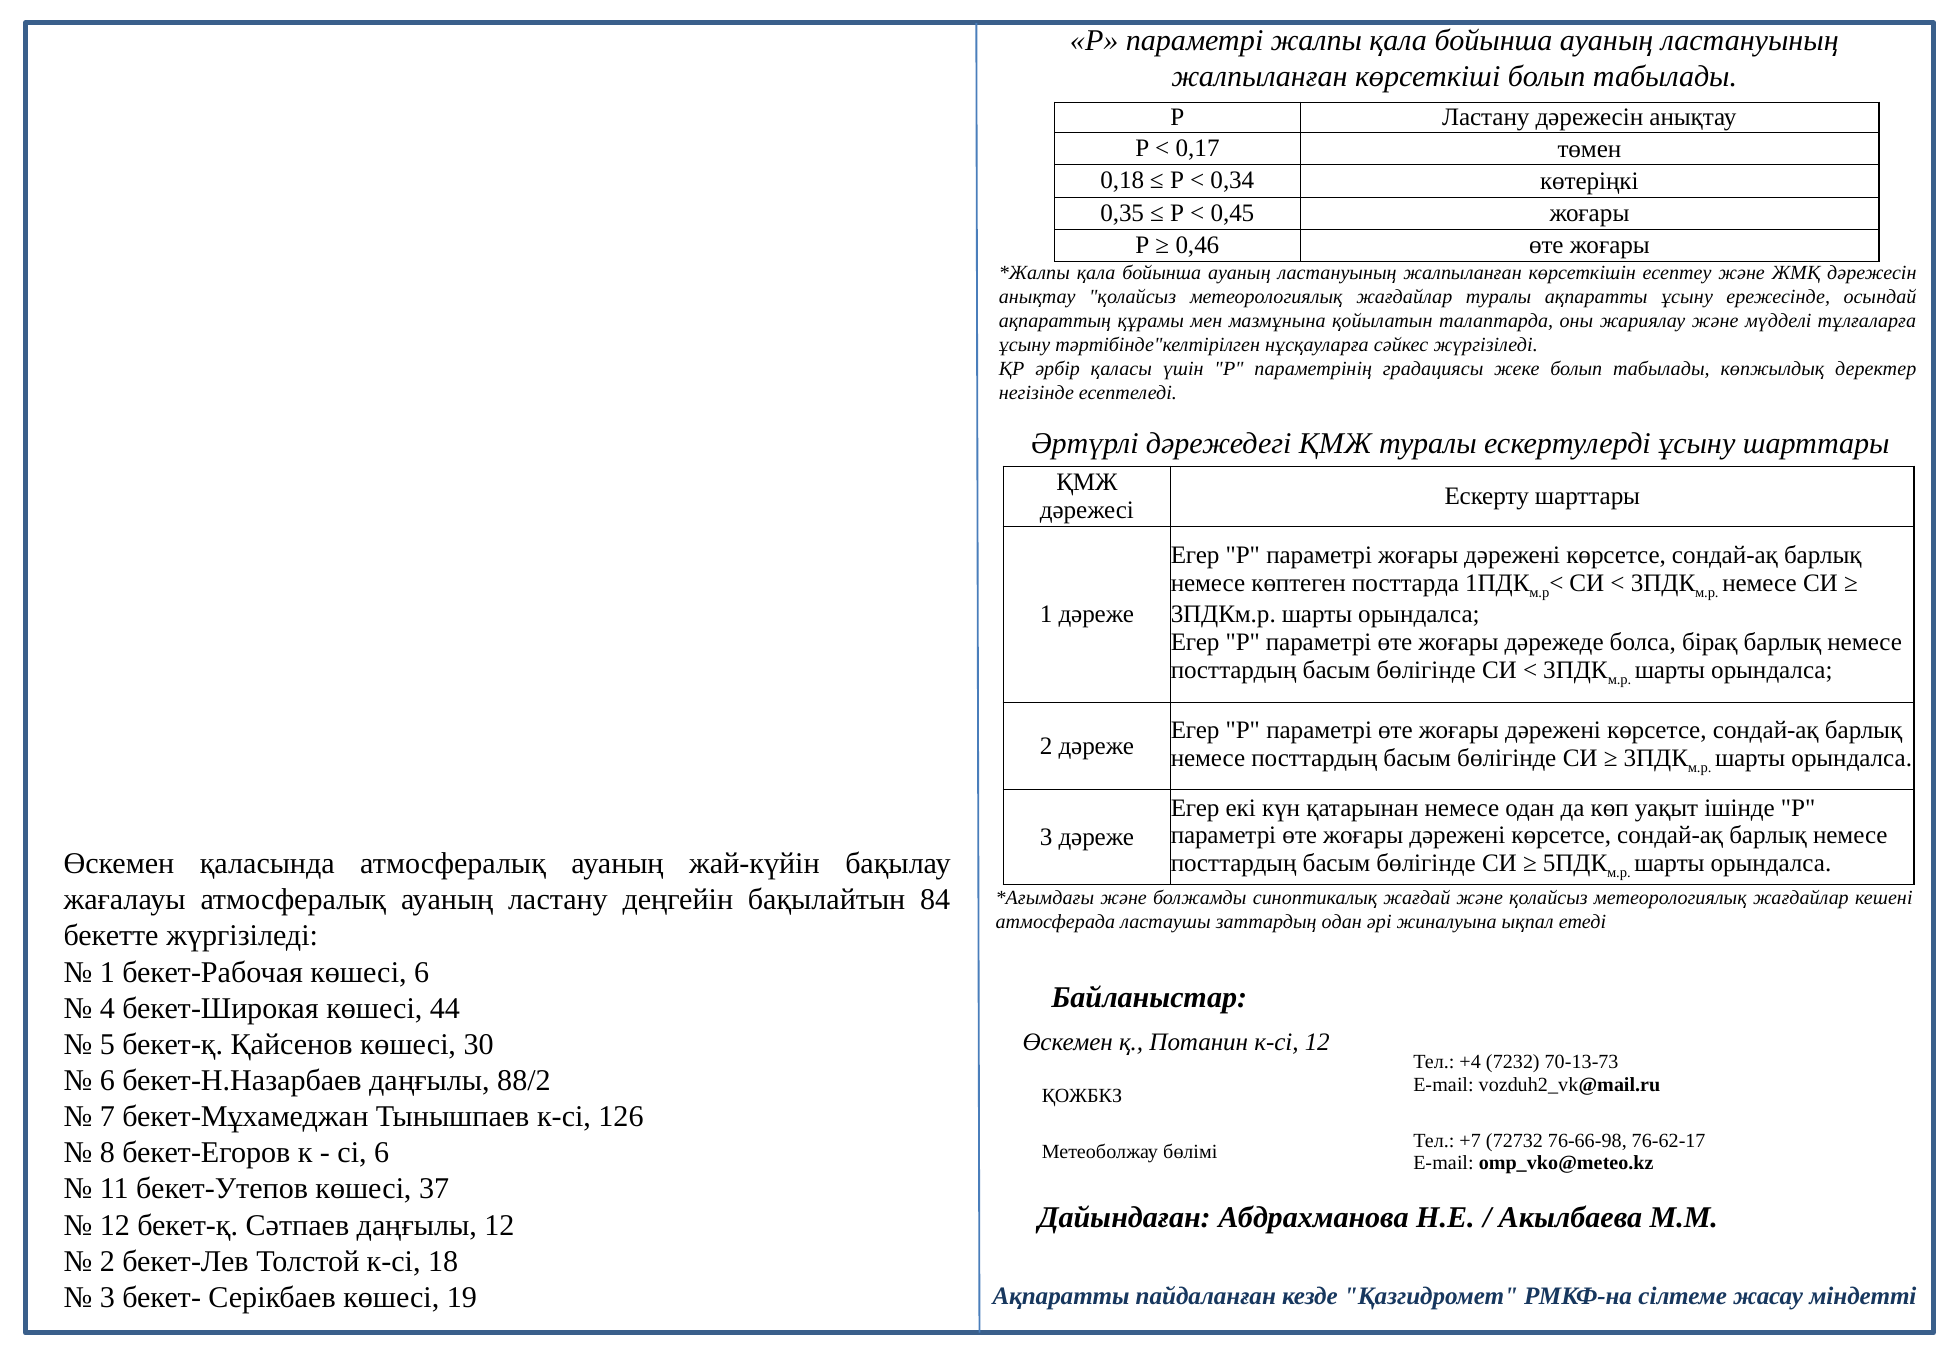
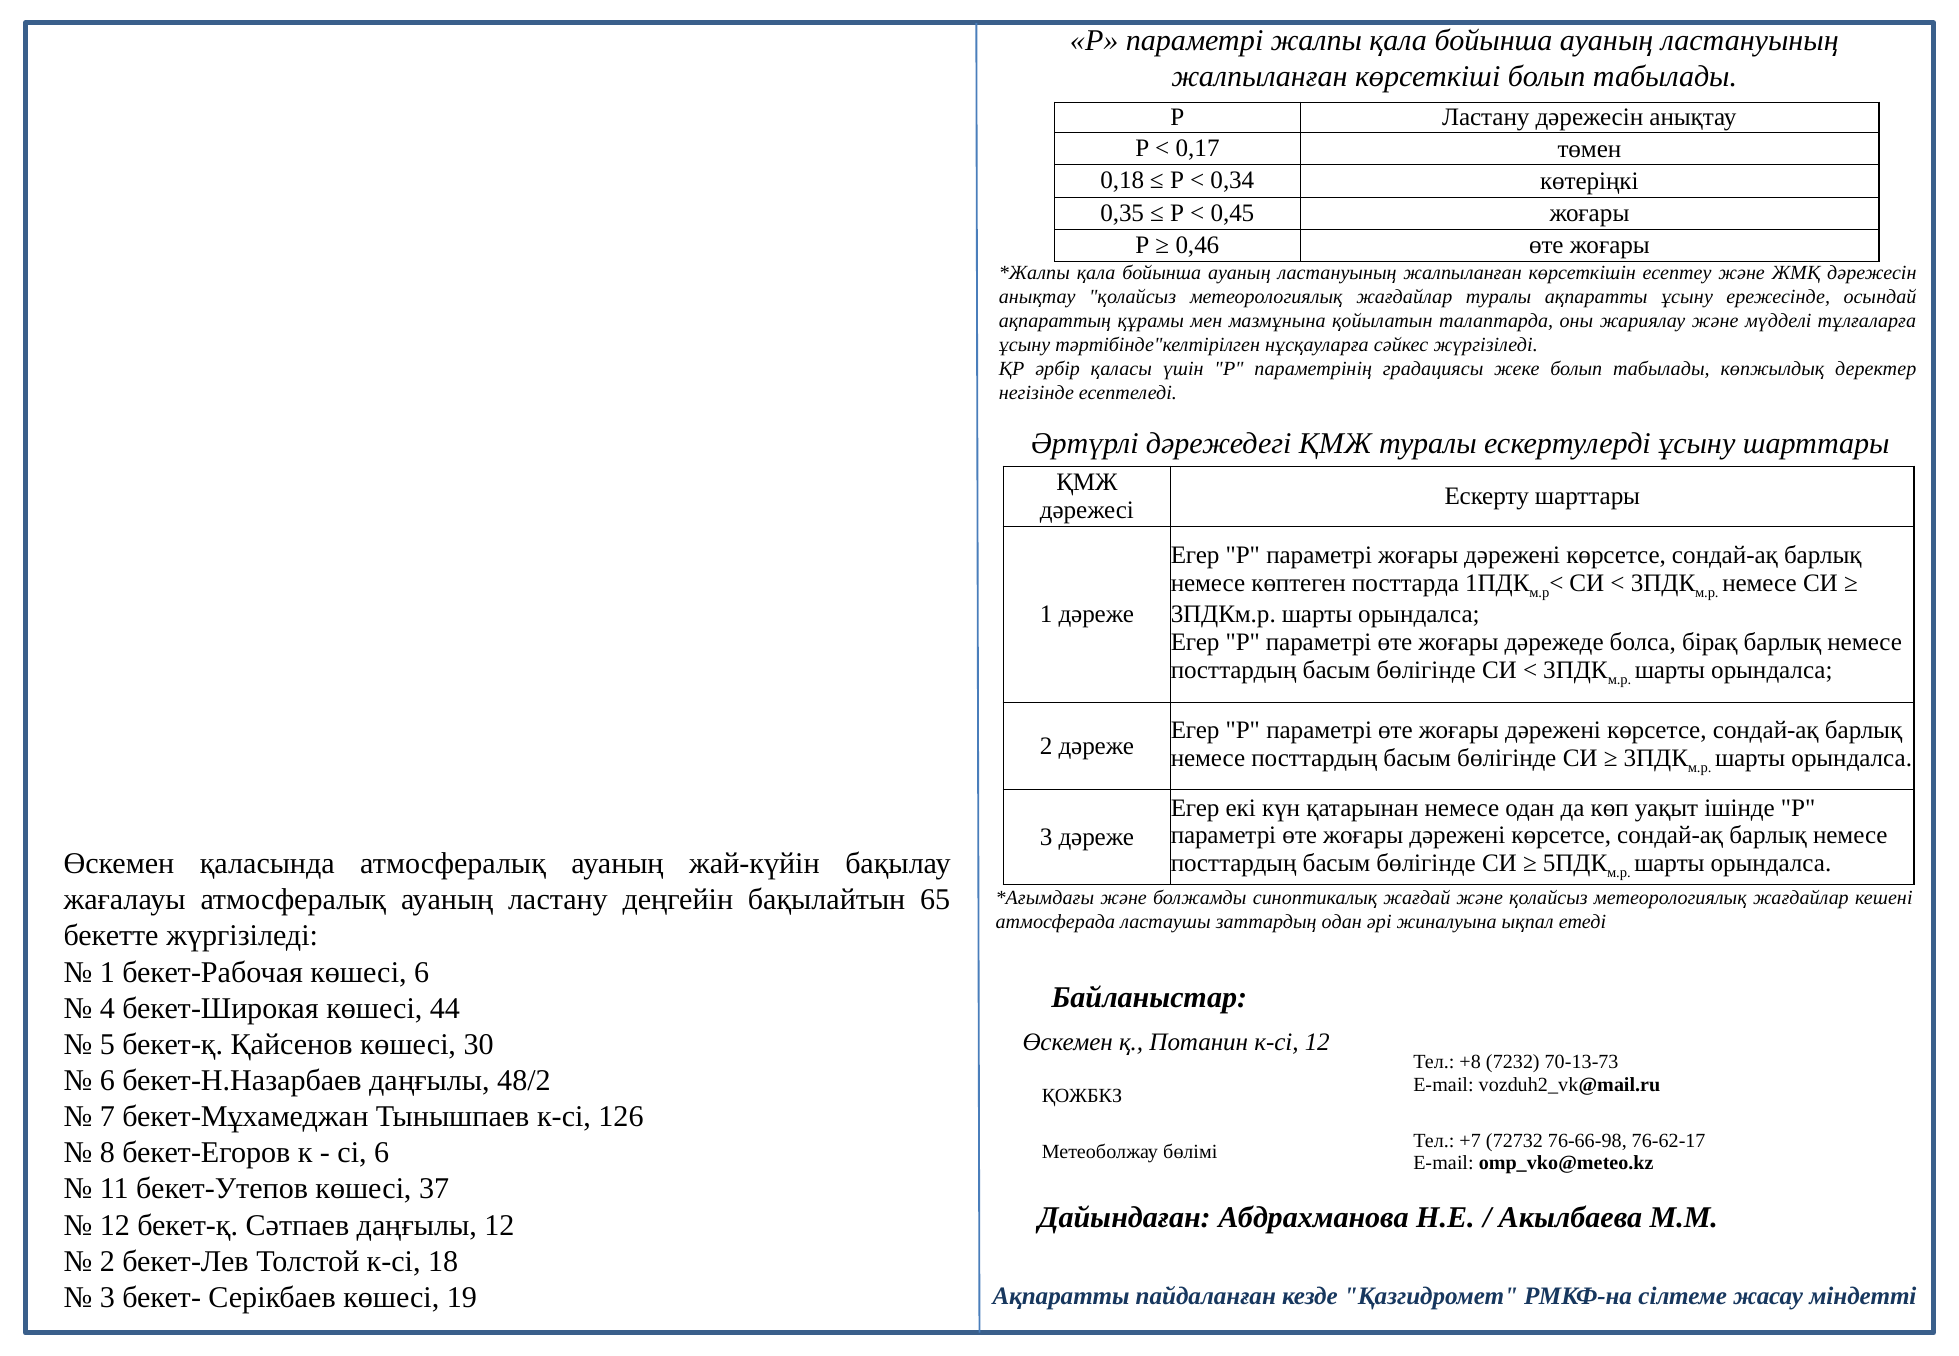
84: 84 -> 65
+4: +4 -> +8
88/2: 88/2 -> 48/2
